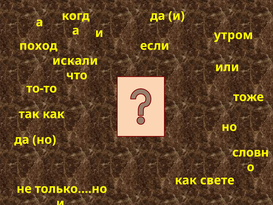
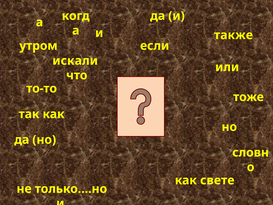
утром: утром -> также
поход: поход -> утром
